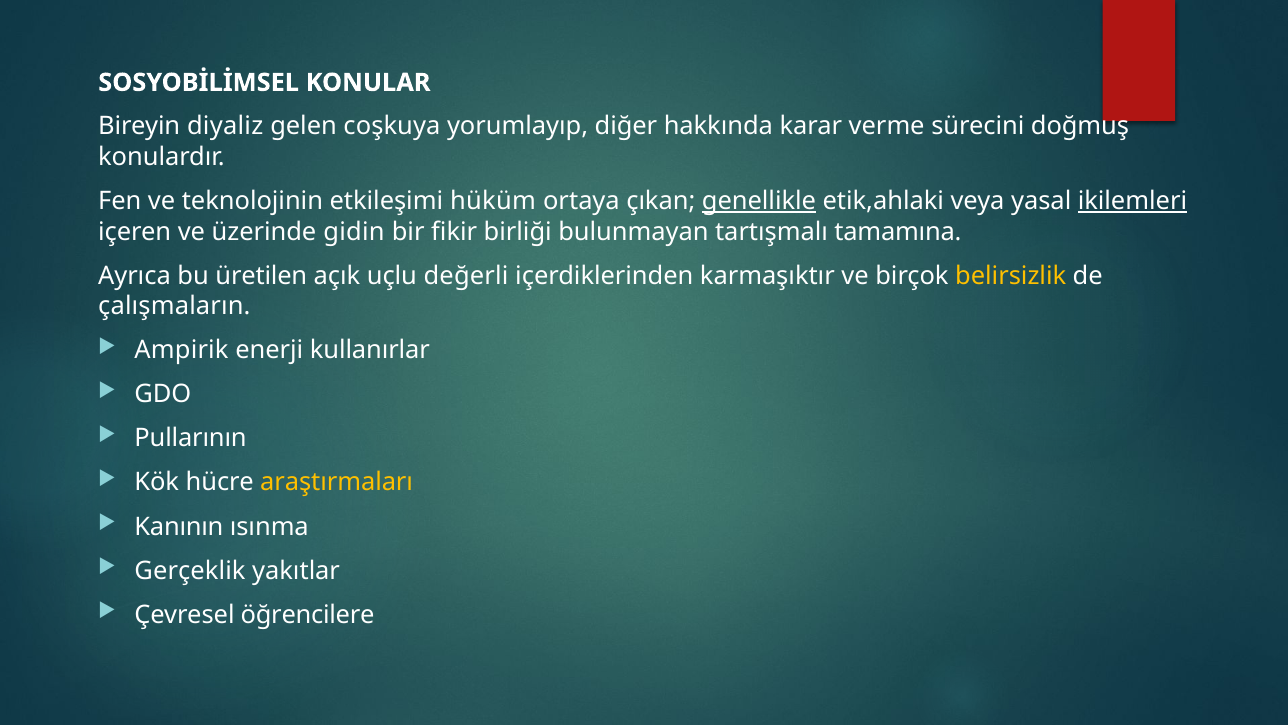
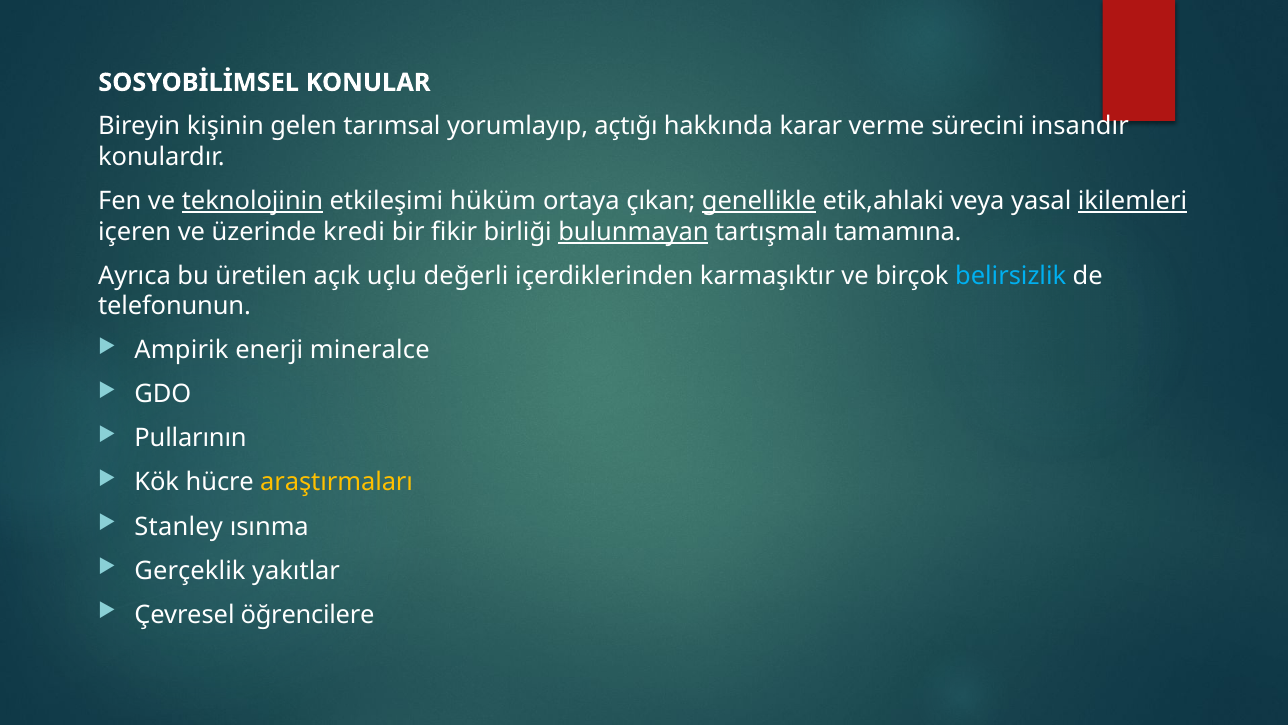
diyaliz: diyaliz -> kişinin
coşkuya: coşkuya -> tarımsal
diğer: diğer -> açtığı
doğmuş: doğmuş -> insandır
teknolojinin underline: none -> present
gidin: gidin -> kredi
bulunmayan underline: none -> present
belirsizlik colour: yellow -> light blue
çalışmaların: çalışmaların -> telefonunun
kullanırlar: kullanırlar -> mineralce
Kanının: Kanının -> Stanley
